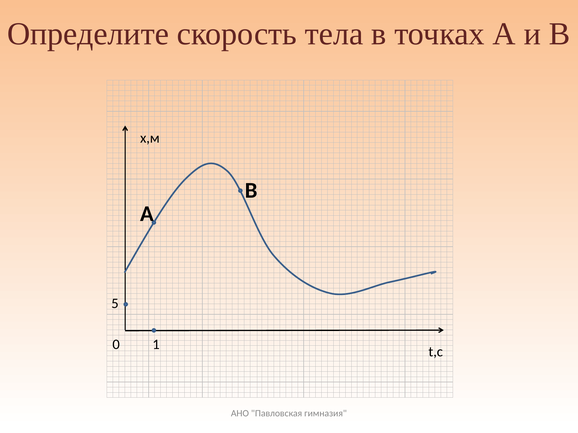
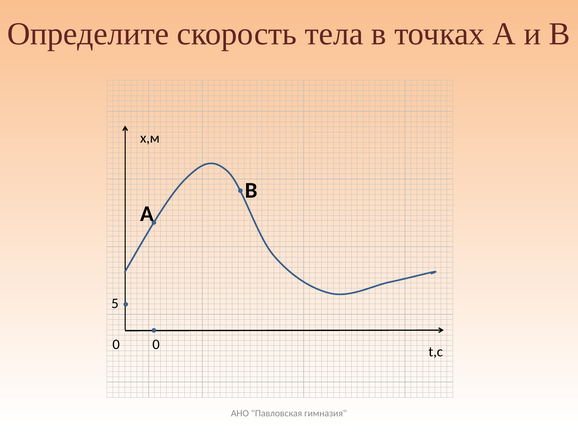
0 1: 1 -> 0
